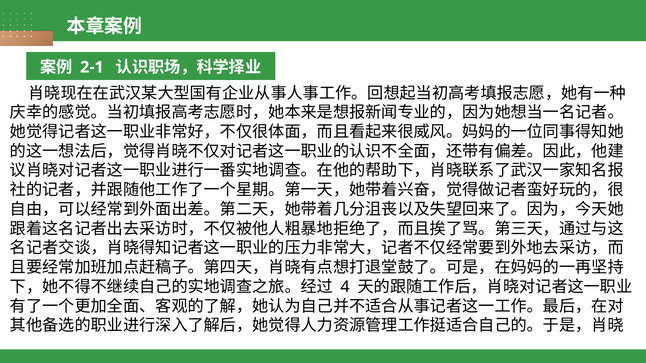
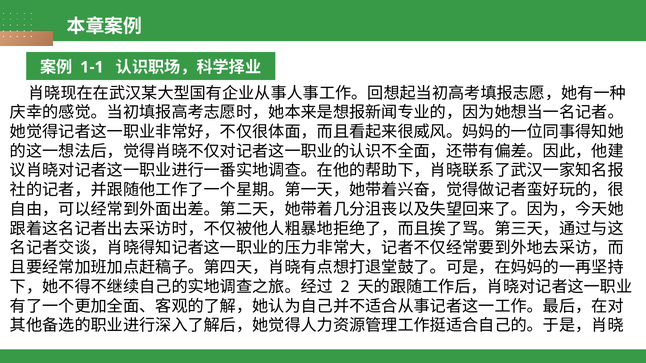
2-1: 2-1 -> 1-1
4: 4 -> 2
